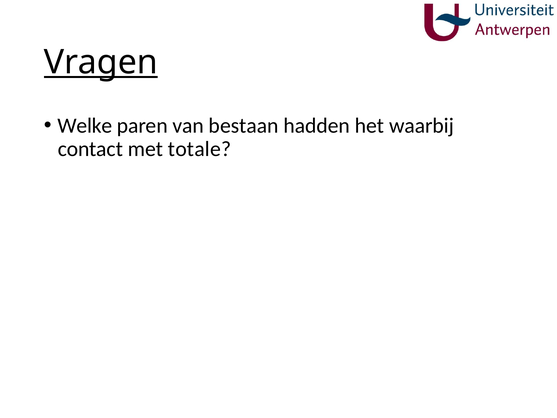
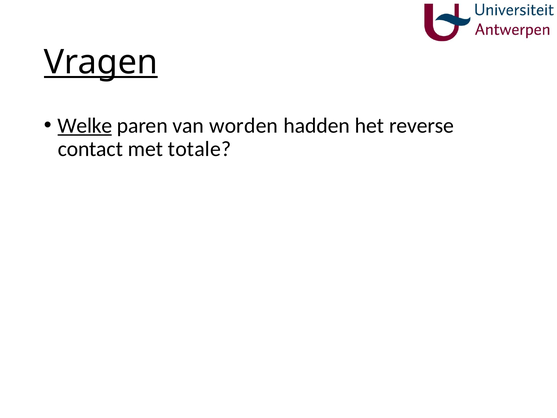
Welke underline: none -> present
bestaan: bestaan -> worden
waarbij: waarbij -> reverse
